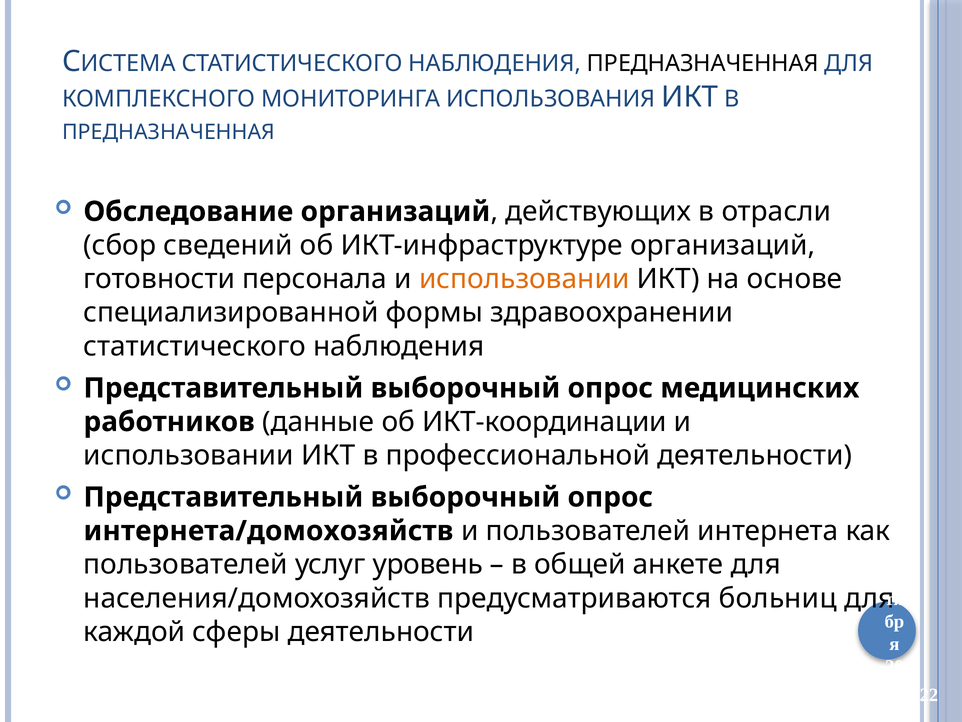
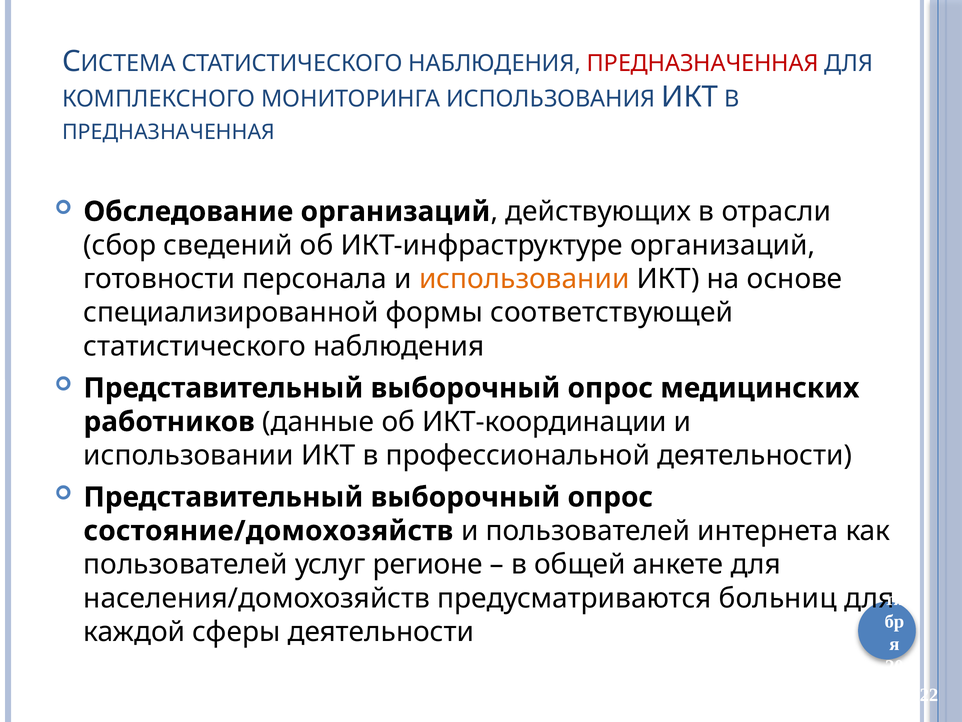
ПРЕДНАЗНАЧЕННАЯ at (703, 63) colour: black -> red
здравоохранении: здравоохранении -> соответствующей
интернета/домохозяйств: интернета/домохозяйств -> состояние/домохозяйств
уровень: уровень -> регионе
